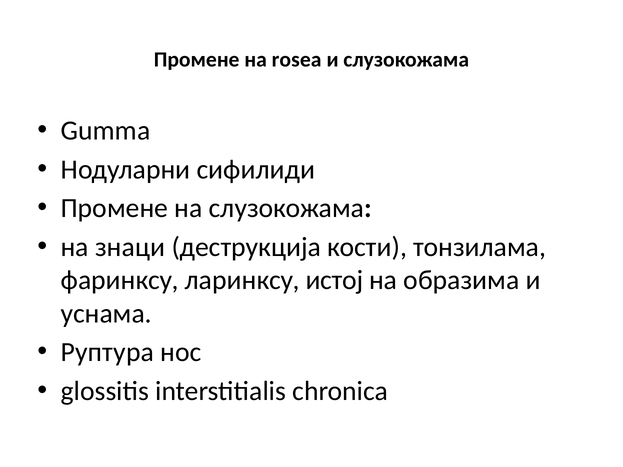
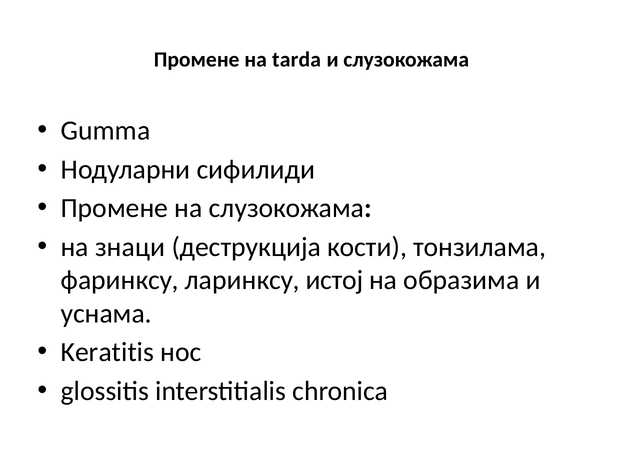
rosea: rosea -> tarda
Руптура: Руптура -> Keratitis
